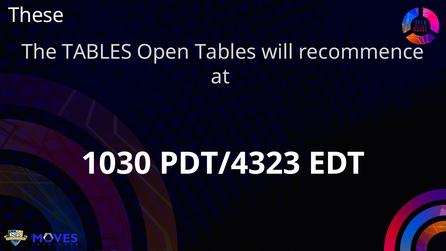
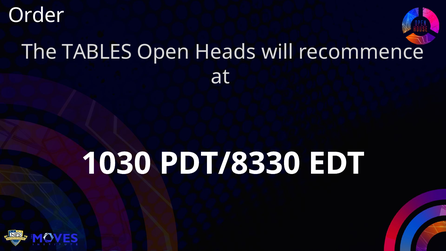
These: These -> Order
Open Tables: Tables -> Heads
PDT/4323: PDT/4323 -> PDT/8330
